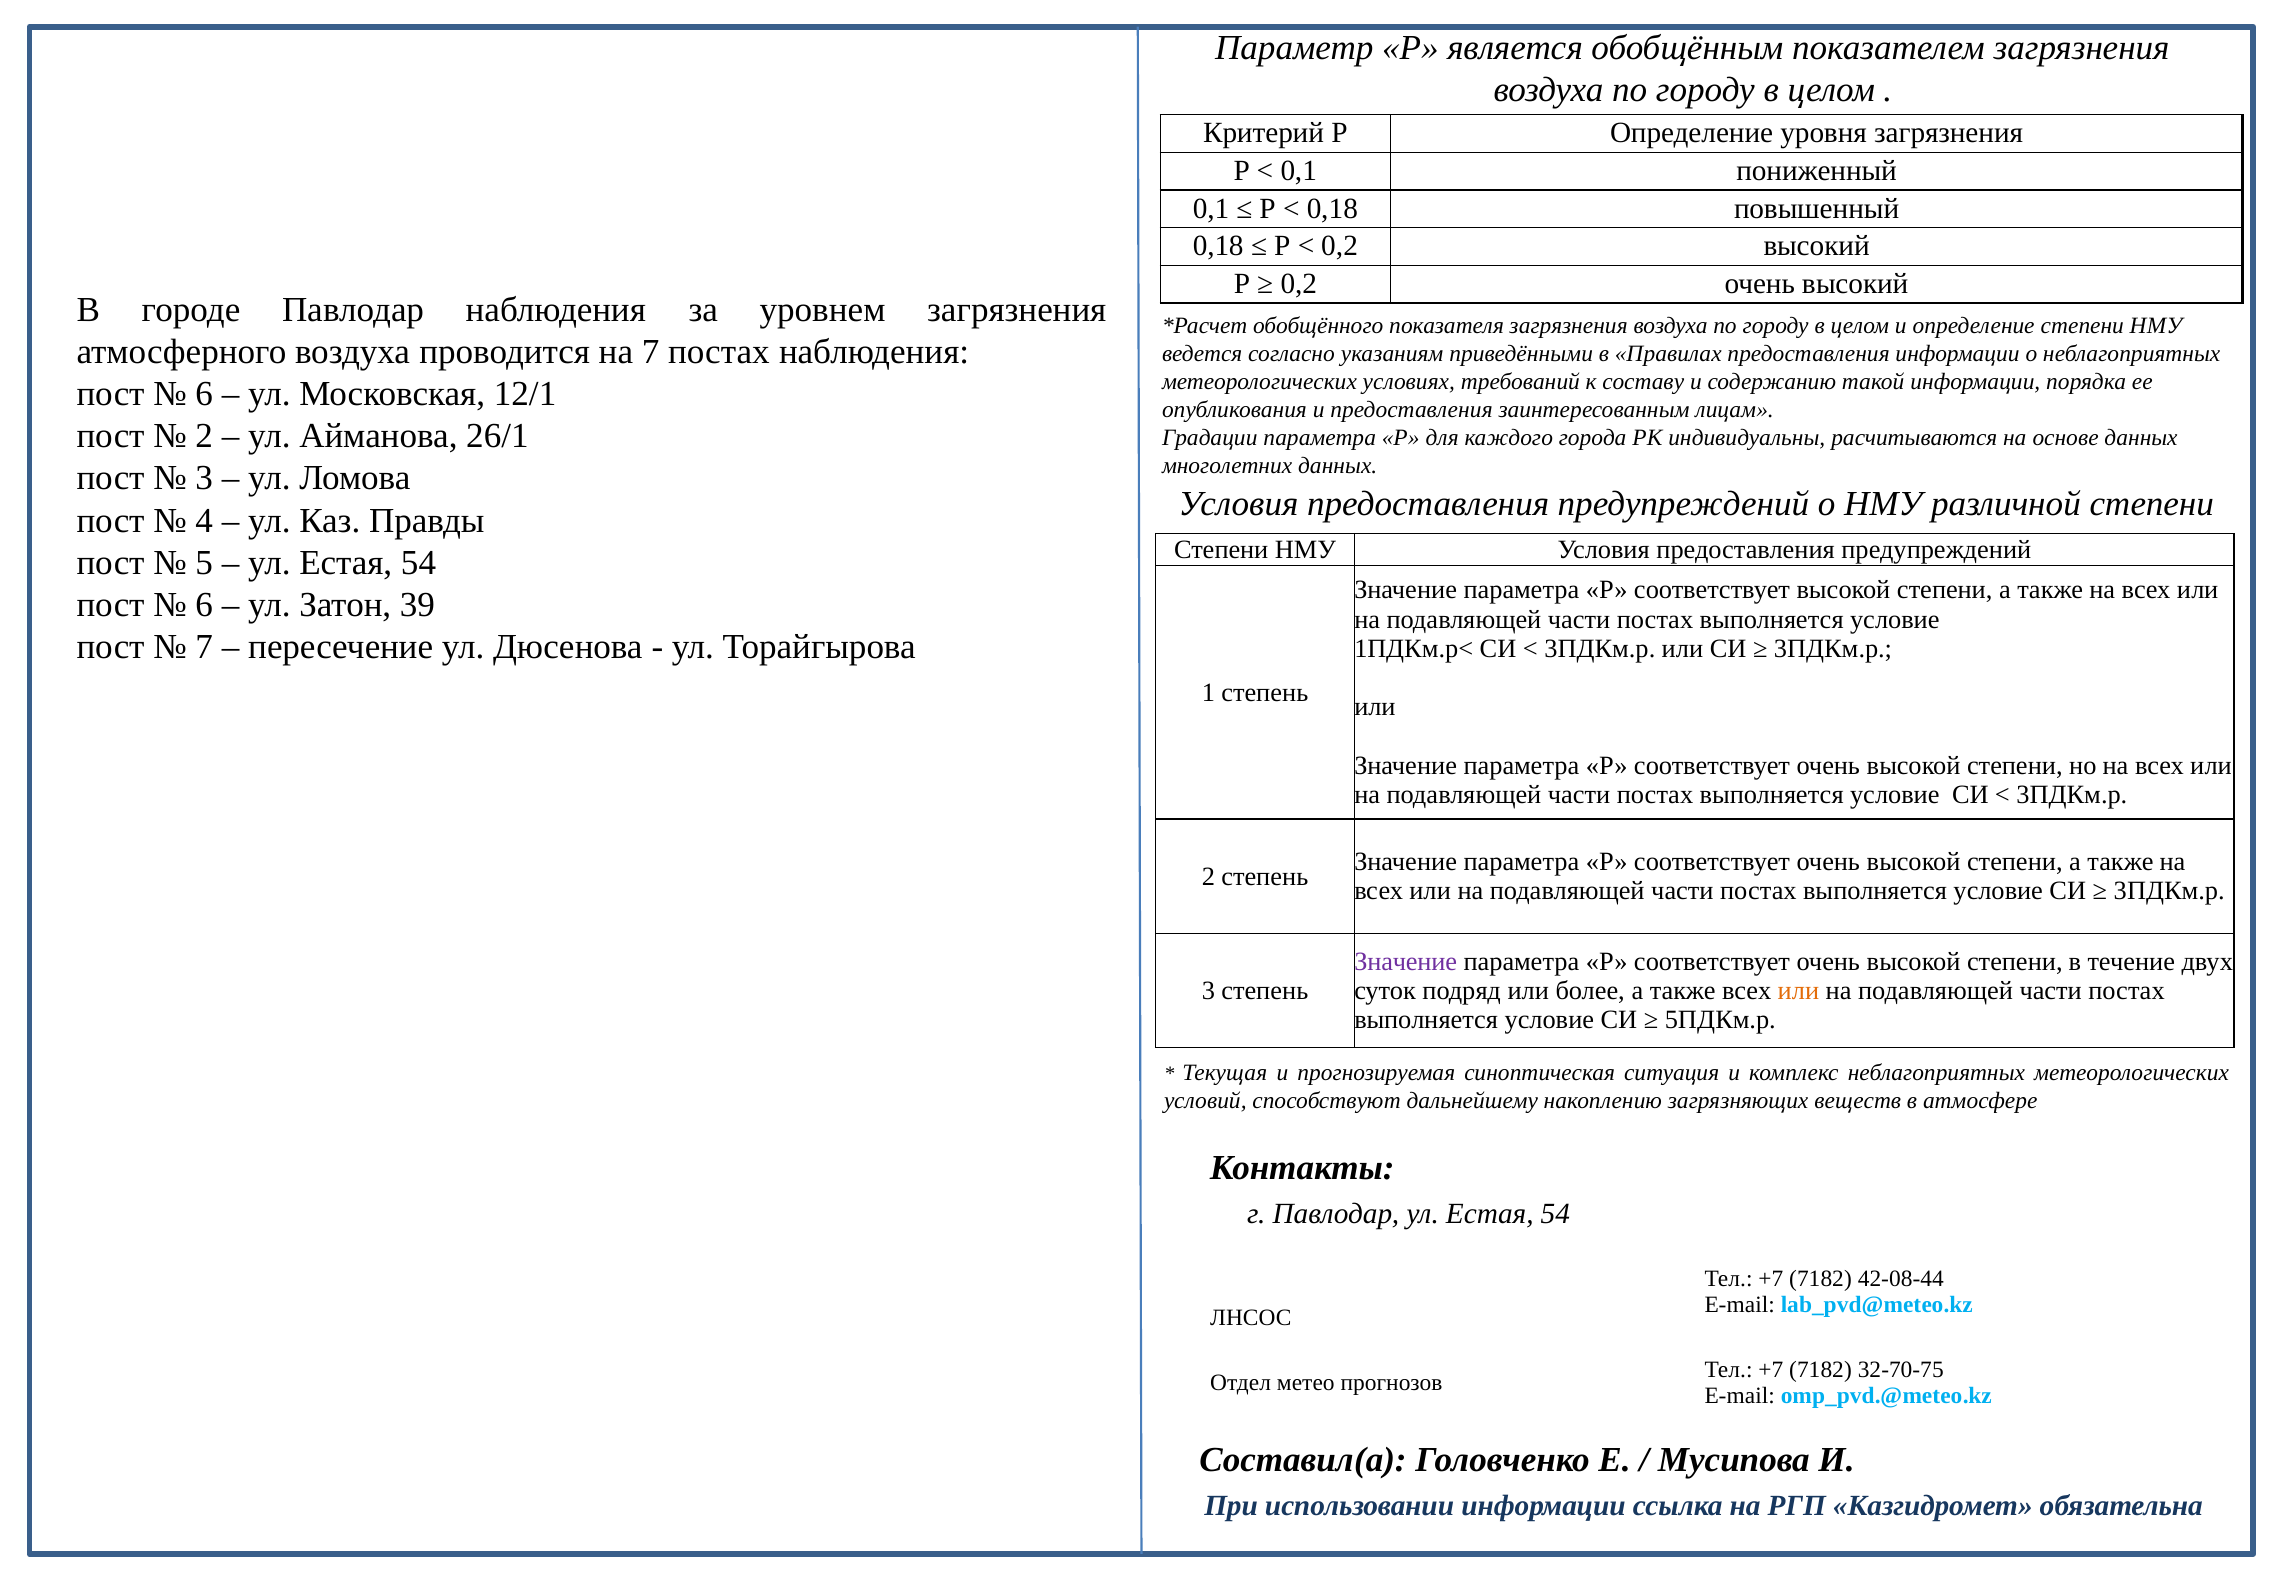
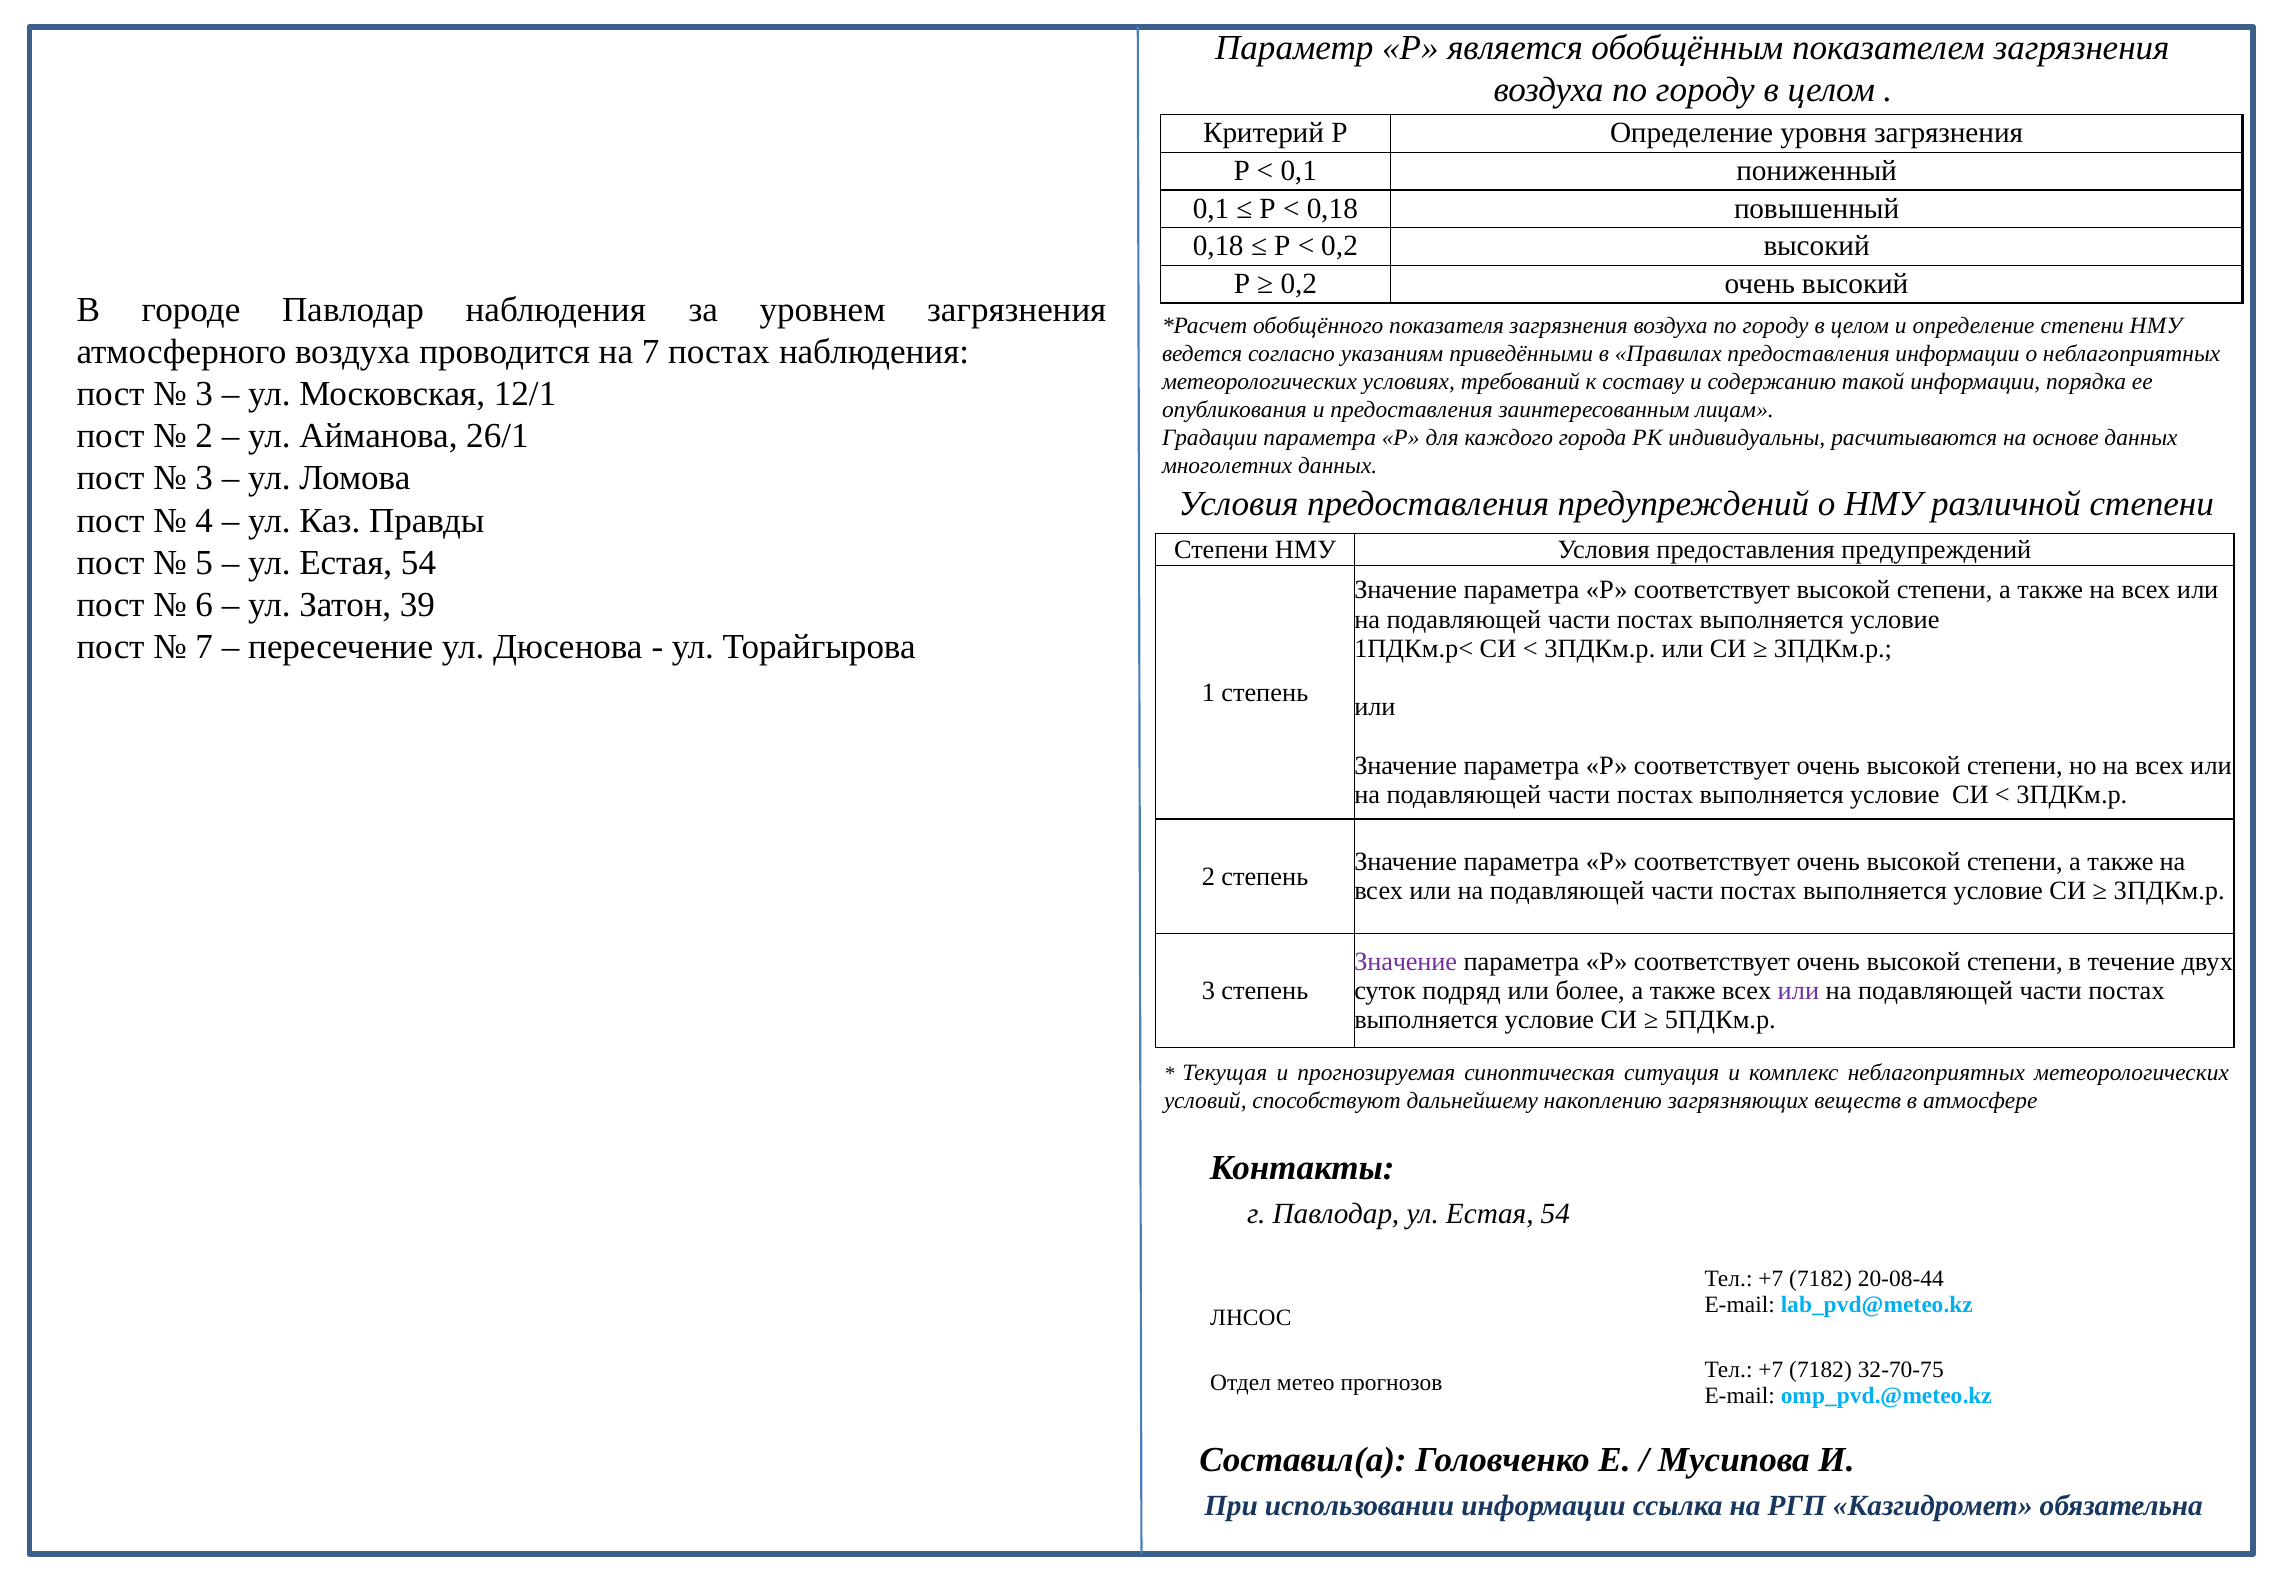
6 at (204, 394): 6 -> 3
или at (1798, 990) colour: orange -> purple
42-08-44: 42-08-44 -> 20-08-44
